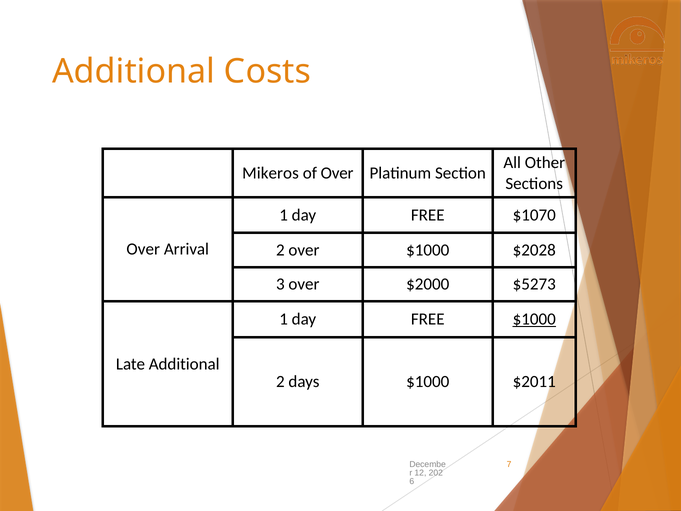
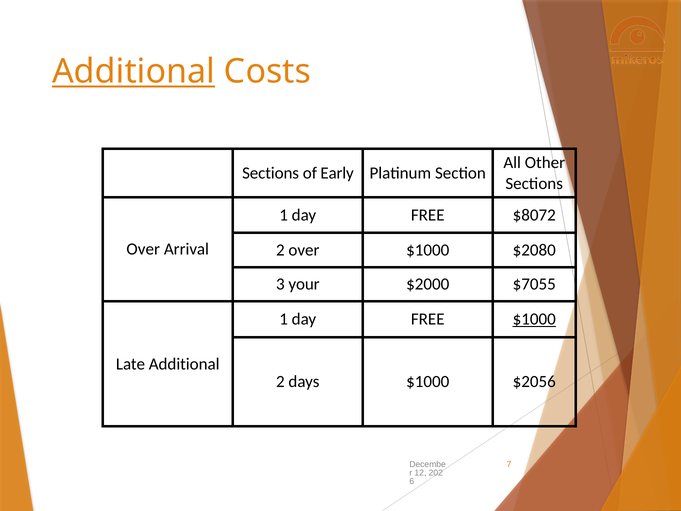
Additional at (134, 72) underline: none -> present
Mikeros at (270, 173): Mikeros -> Sections
of Over: Over -> Early
$1070: $1070 -> $8072
$2028: $2028 -> $2080
3 over: over -> your
$5273: $5273 -> $7055
$2011: $2011 -> $2056
